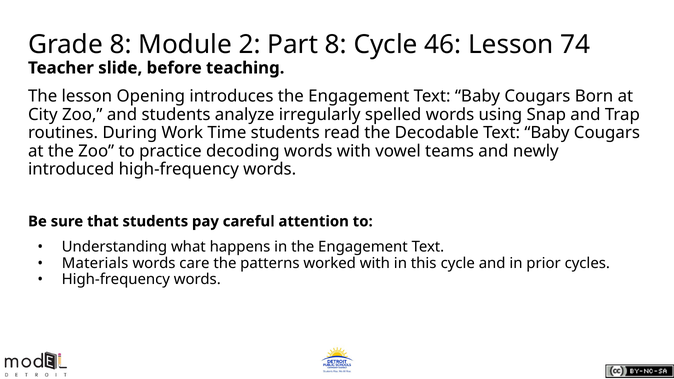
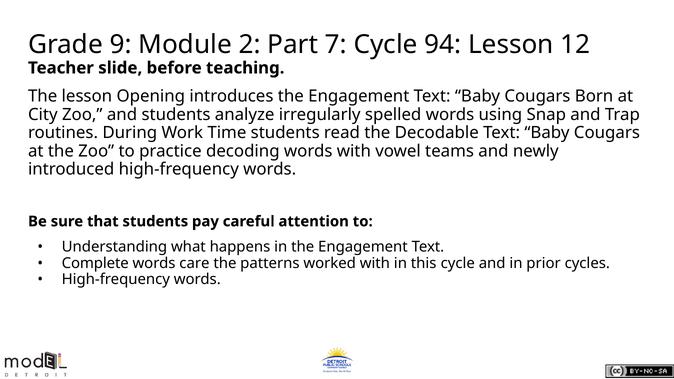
Grade 8: 8 -> 9
Part 8: 8 -> 7
46: 46 -> 94
74: 74 -> 12
Materials: Materials -> Complete
